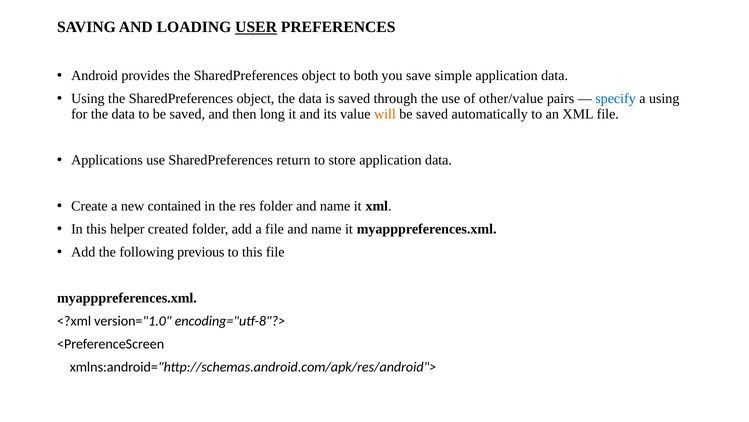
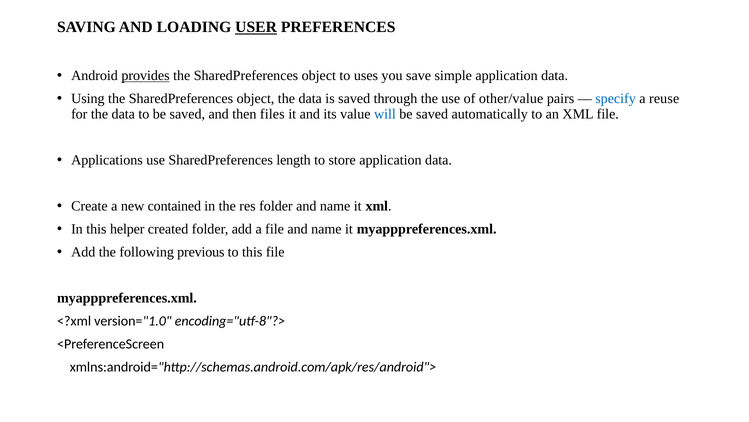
provides underline: none -> present
both: both -> uses
a using: using -> reuse
long: long -> files
will colour: orange -> blue
return: return -> length
